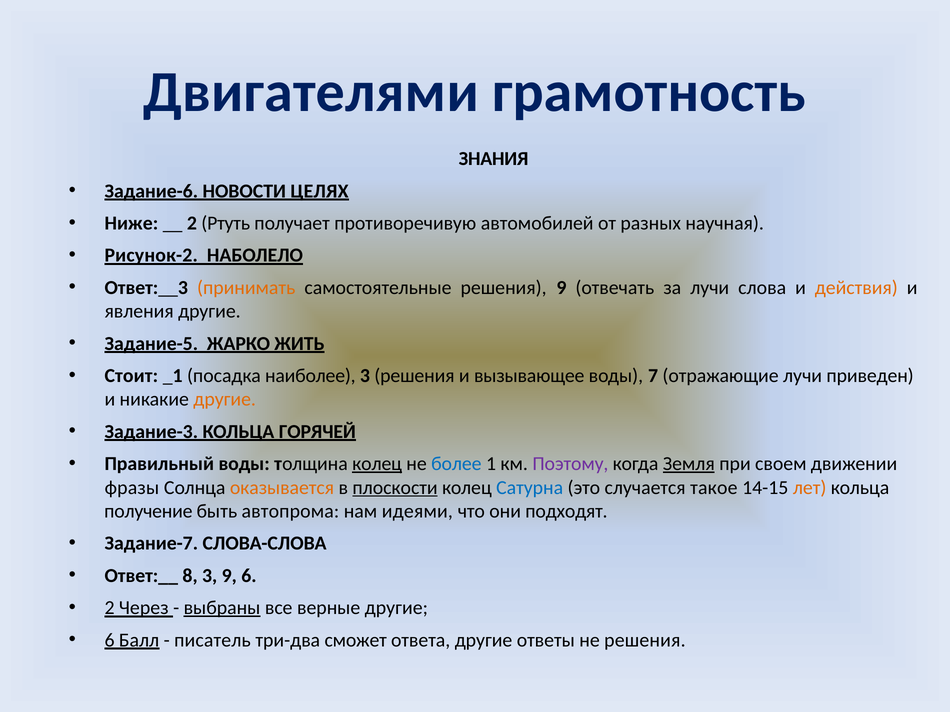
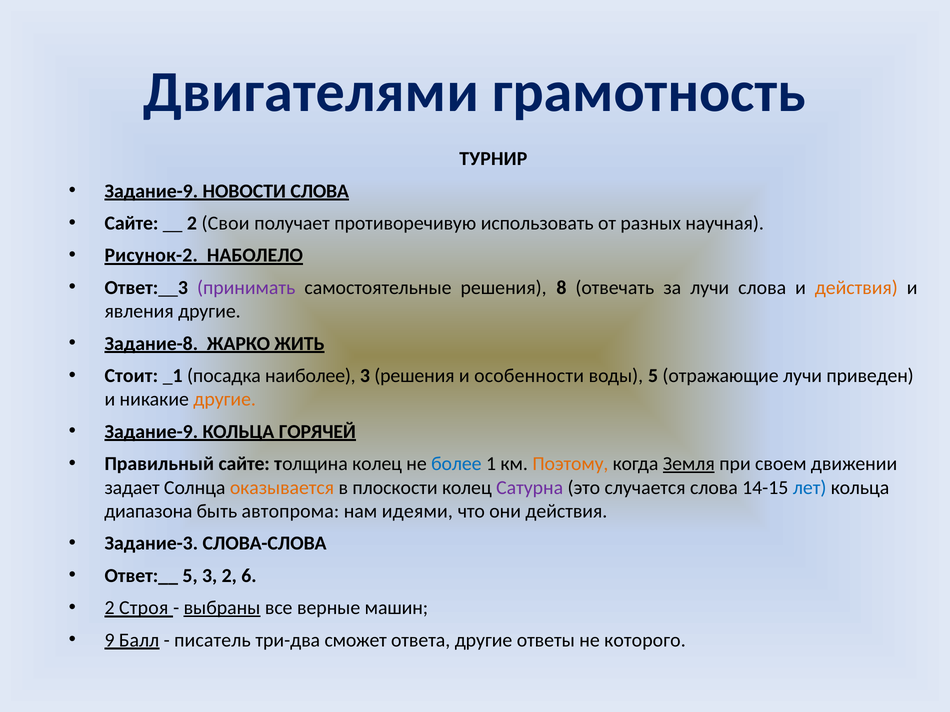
ЗНАНИЯ: ЗНАНИЯ -> ТУРНИР
Задание-6 at (151, 191): Задание-6 -> Задание-9
НОВОСТИ ЦЕЛЯХ: ЦЕЛЯХ -> СЛОВА
Ниже at (131, 223): Ниже -> Сайте
Ртуть: Ртуть -> Свои
автомобилей: автомобилей -> использовать
принимать colour: orange -> purple
решения 9: 9 -> 8
Задание-5: Задание-5 -> Задание-8
вызывающее: вызывающее -> особенности
воды 7: 7 -> 5
Задание-3 at (151, 432): Задание-3 -> Задание-9
Правильный воды: воды -> сайте
колец at (377, 464) underline: present -> none
Поэтому colour: purple -> orange
фразы: фразы -> задает
плоскости underline: present -> none
Сатурна colour: blue -> purple
случается такое: такое -> слова
лет colour: orange -> blue
получение: получение -> диапазона
они подходят: подходят -> действия
Задание-7: Задание-7 -> Задание-3
Ответ:__ 8: 8 -> 5
3 9: 9 -> 2
Через: Через -> Строя
верные другие: другие -> машин
6 at (110, 640): 6 -> 9
не решения: решения -> которого
